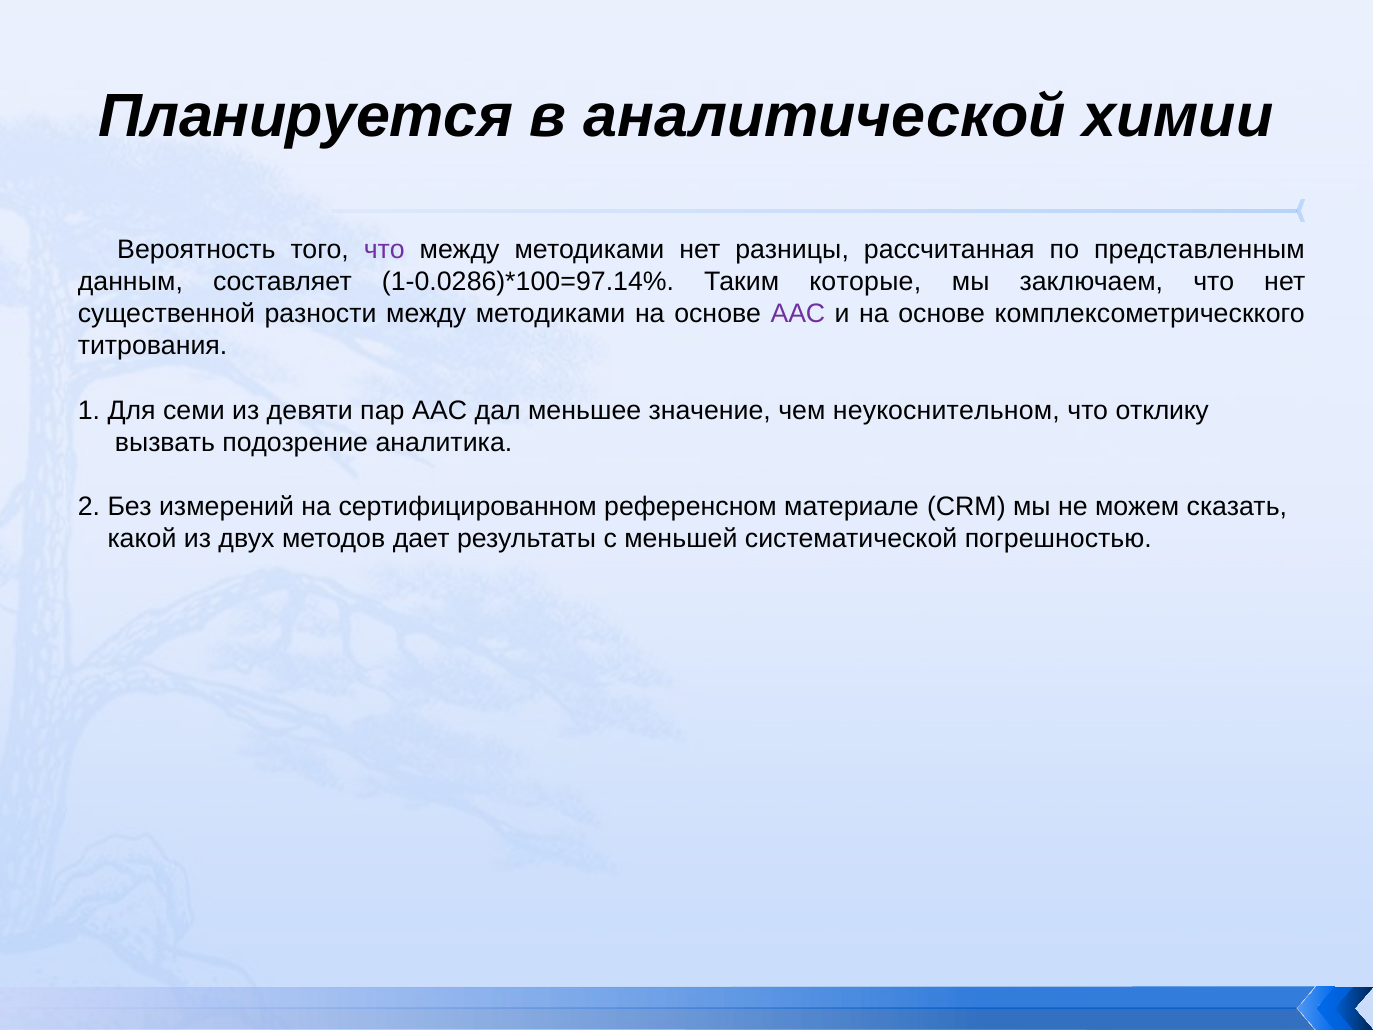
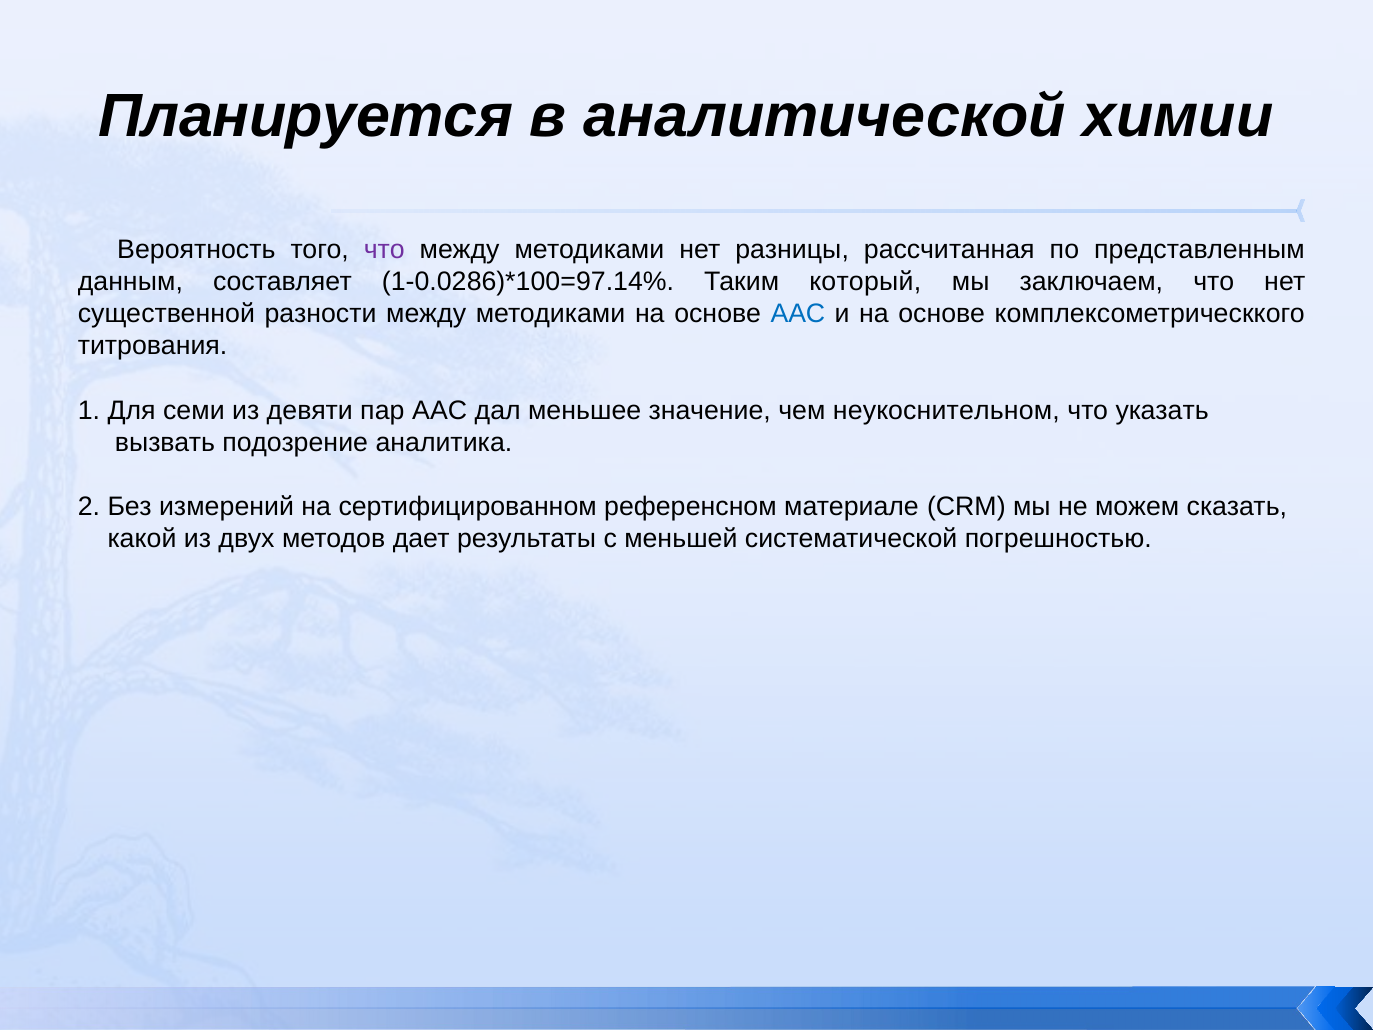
которые: которые -> который
ААС colour: purple -> blue
отклику: отклику -> указать
